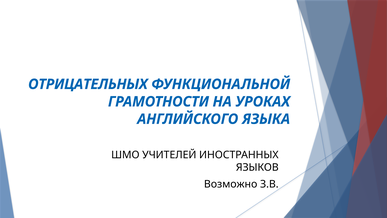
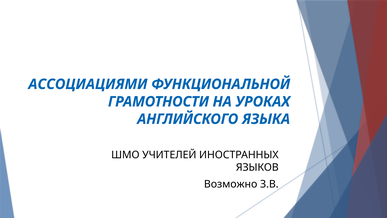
ОТРИЦАТЕЛЬНЫХ: ОТРИЦАТЕЛЬНЫХ -> АССОЦИАЦИЯМИ
